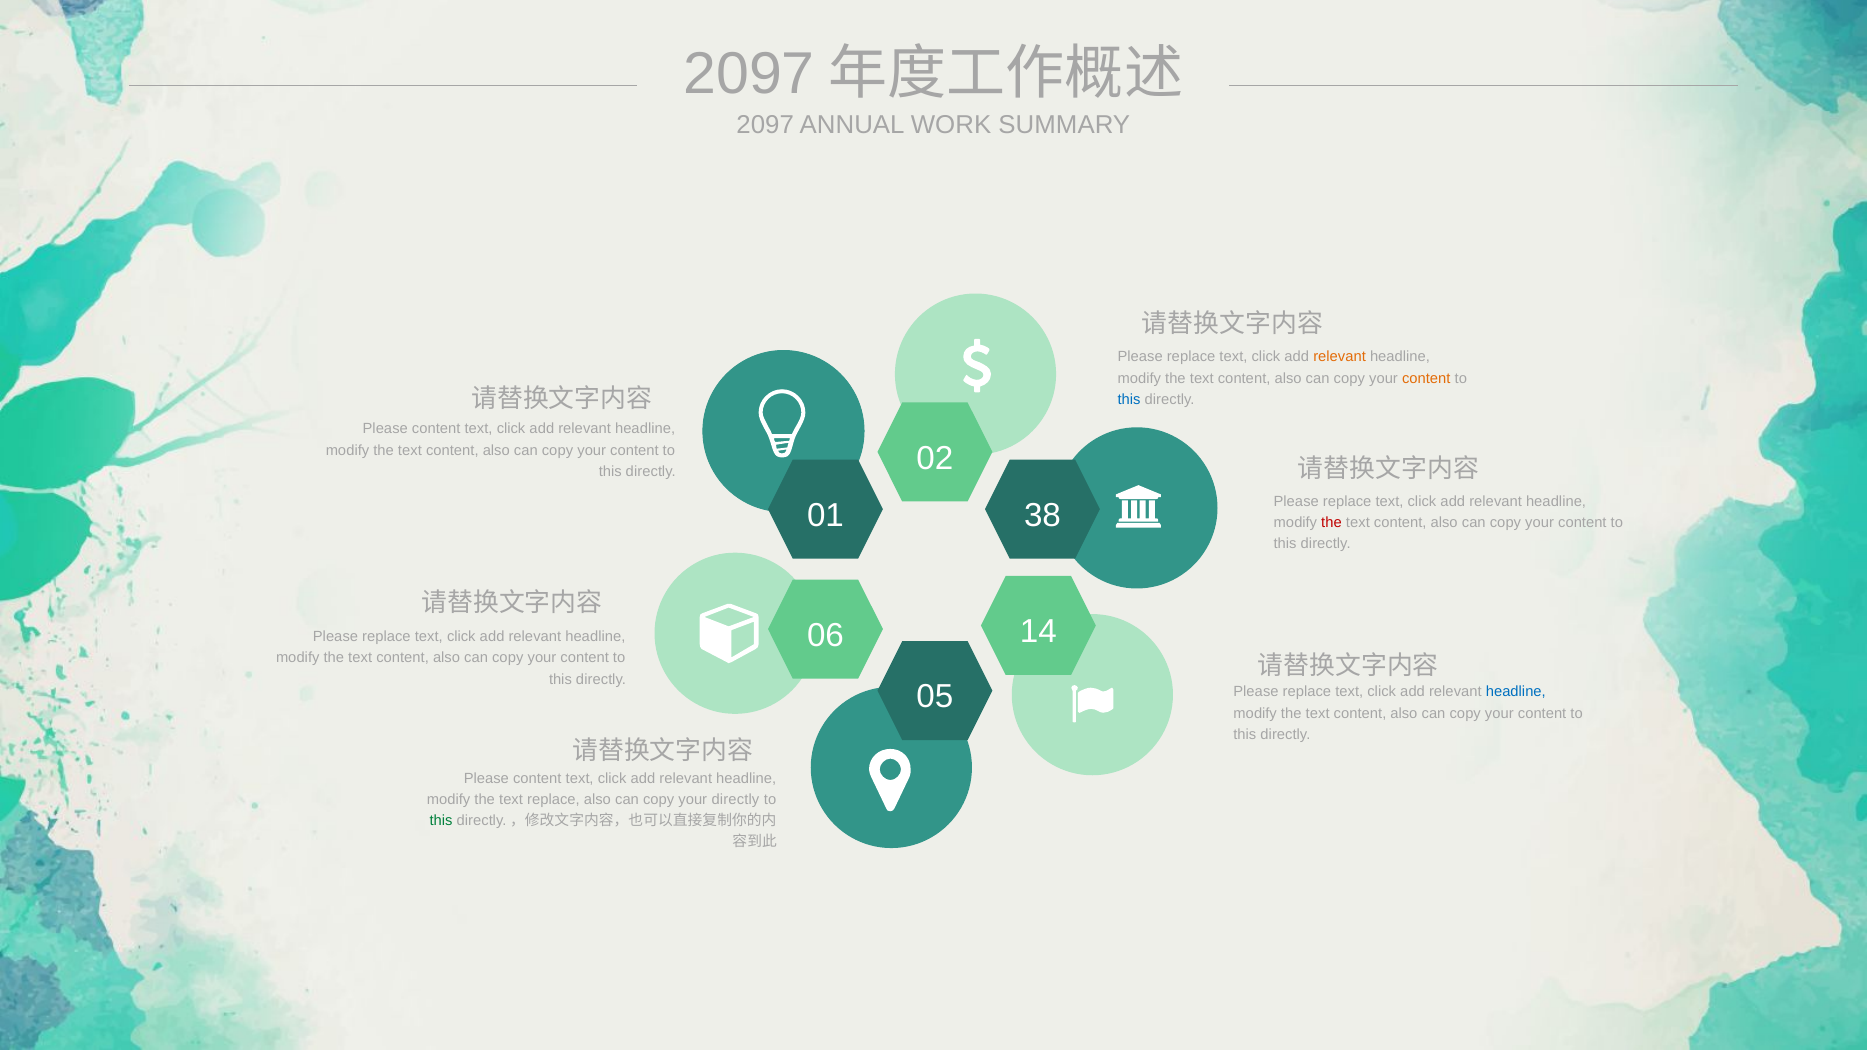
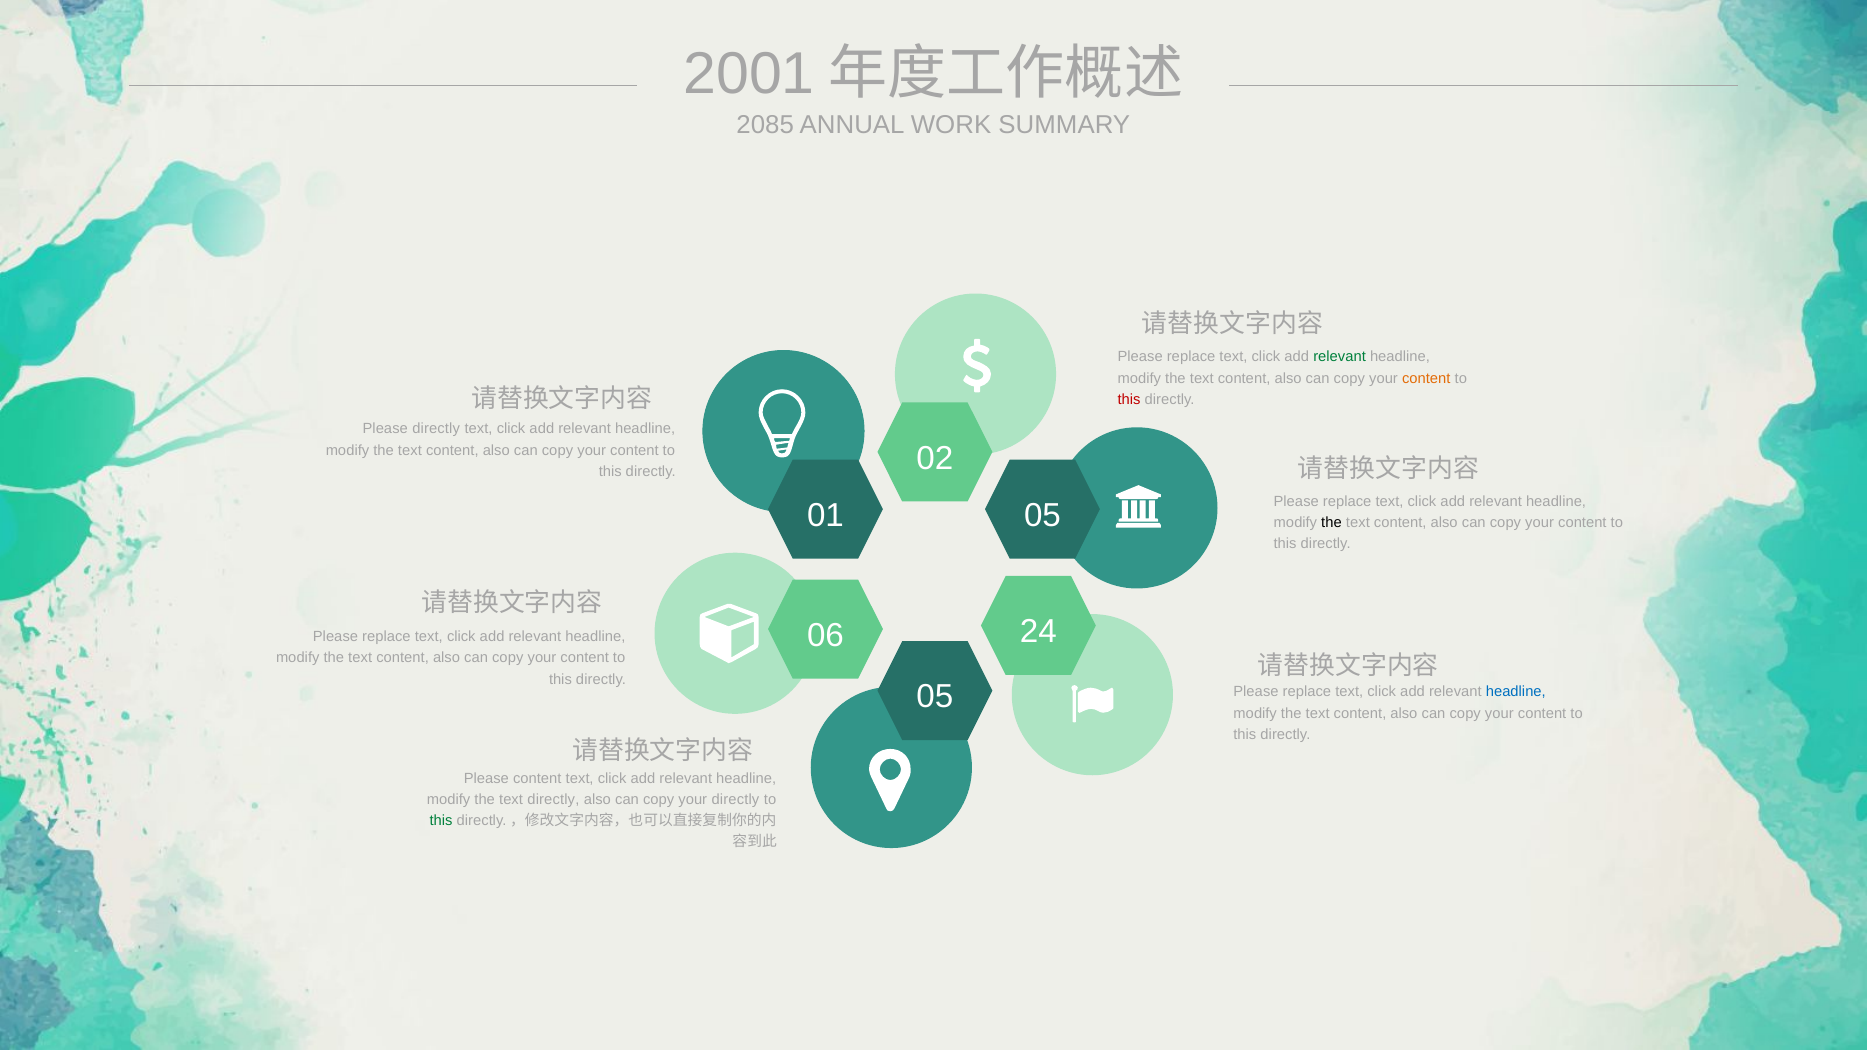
2097 at (749, 74): 2097 -> 2001
2097 at (765, 125): 2097 -> 2085
relevant at (1340, 357) colour: orange -> green
this at (1129, 399) colour: blue -> red
content at (436, 429): content -> directly
01 38: 38 -> 05
the at (1331, 523) colour: red -> black
14: 14 -> 24
text replace: replace -> directly
